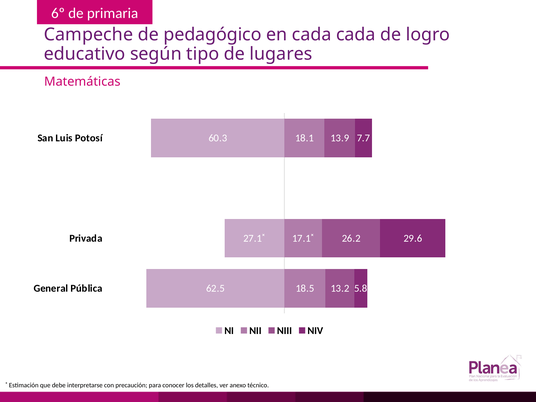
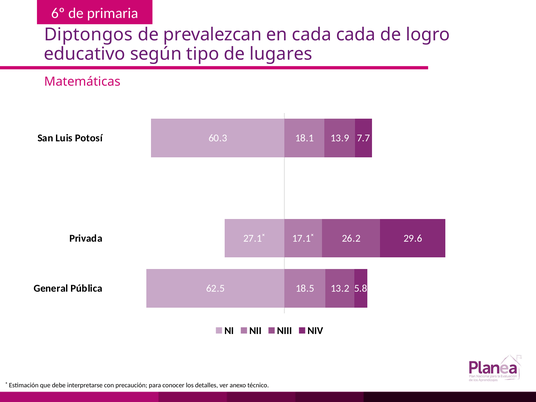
Campeche: Campeche -> Diptongos
pedagógico: pedagógico -> prevalezcan
